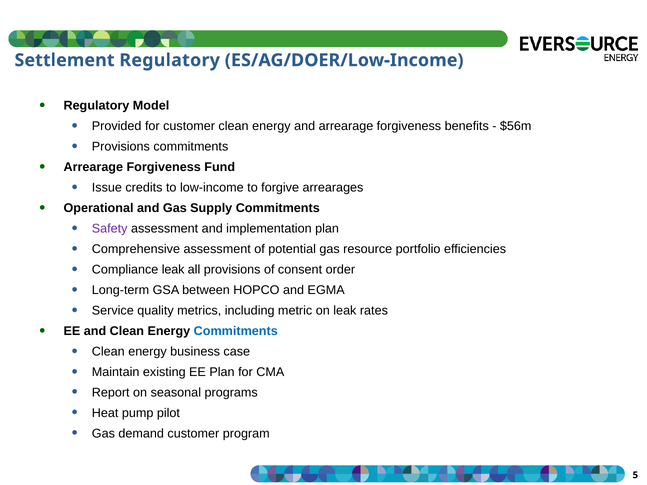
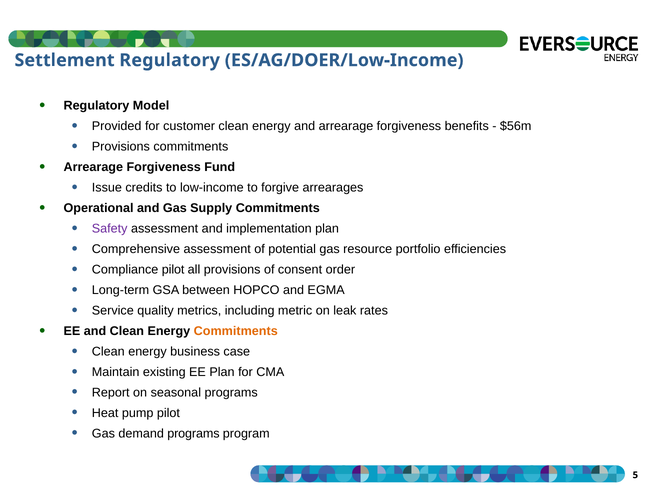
Compliance leak: leak -> pilot
Commitments at (236, 331) colour: blue -> orange
demand customer: customer -> programs
